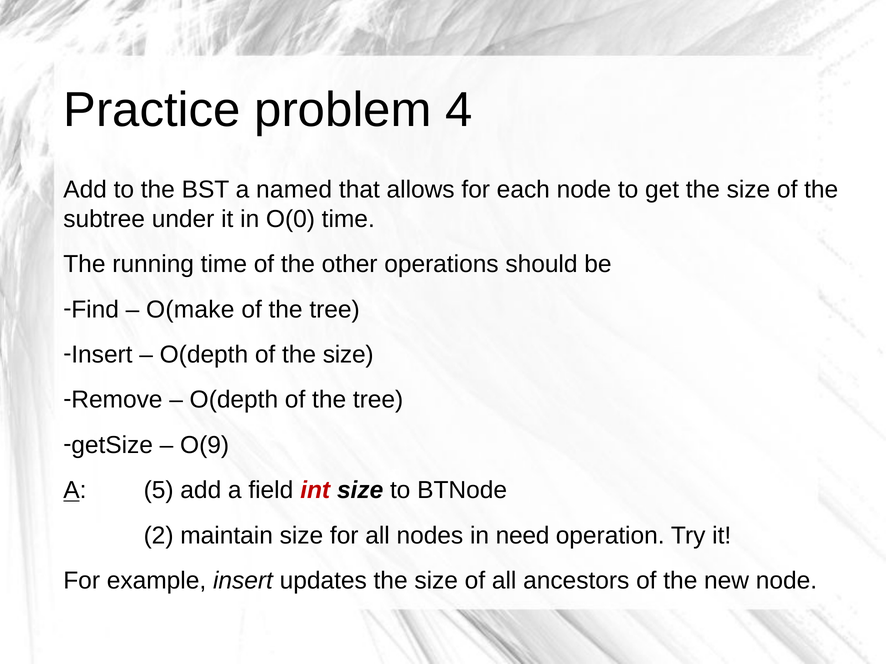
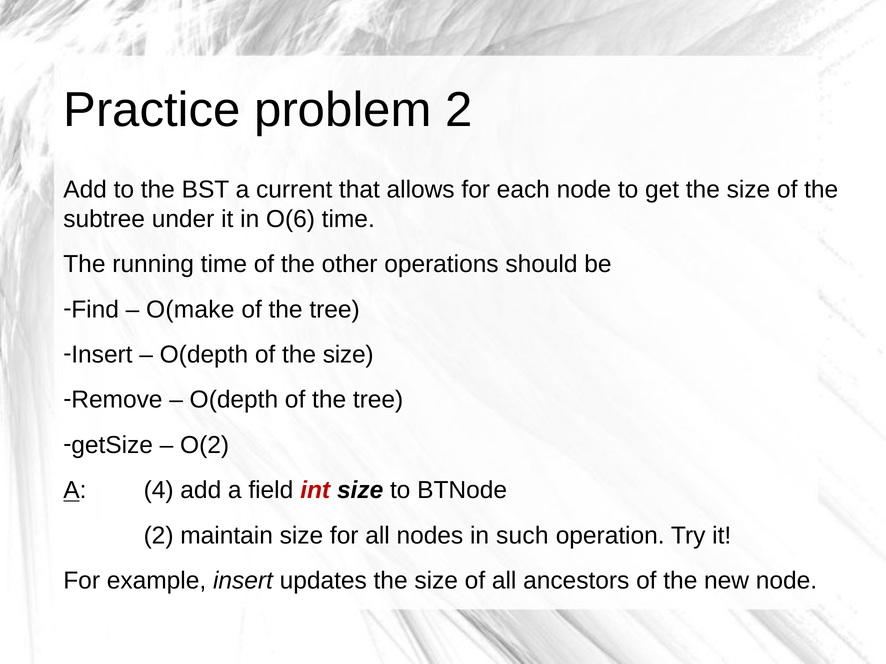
problem 4: 4 -> 2
named: named -> current
O(0: O(0 -> O(6
O(9: O(9 -> O(2
5: 5 -> 4
need: need -> such
